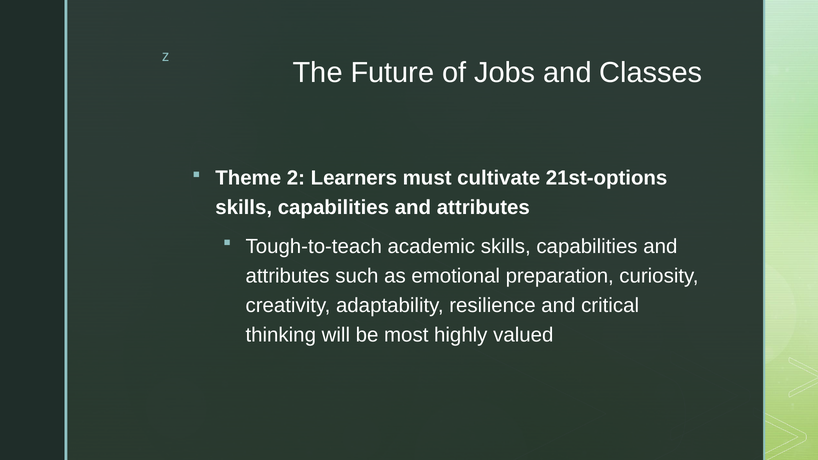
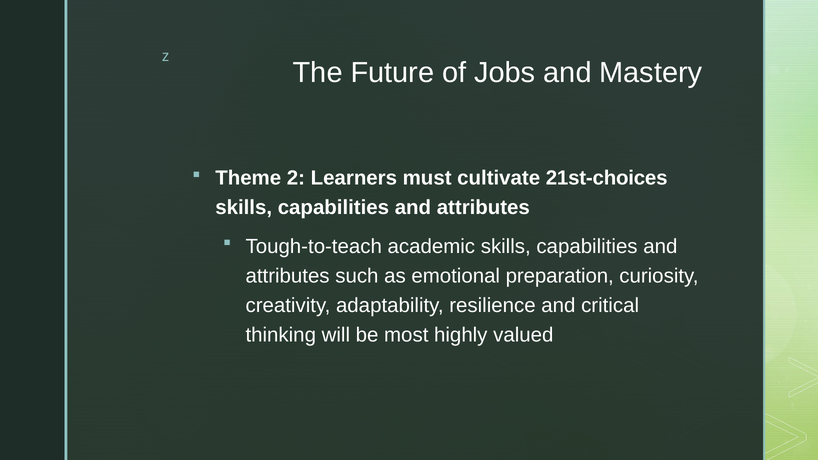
Classes: Classes -> Mastery
21st‑options: 21st‑options -> 21st‑choices
